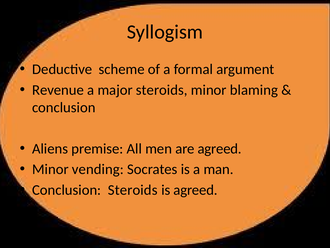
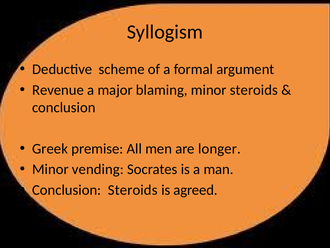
major steroids: steroids -> blaming
minor blaming: blaming -> steroids
Aliens: Aliens -> Greek
are agreed: agreed -> longer
